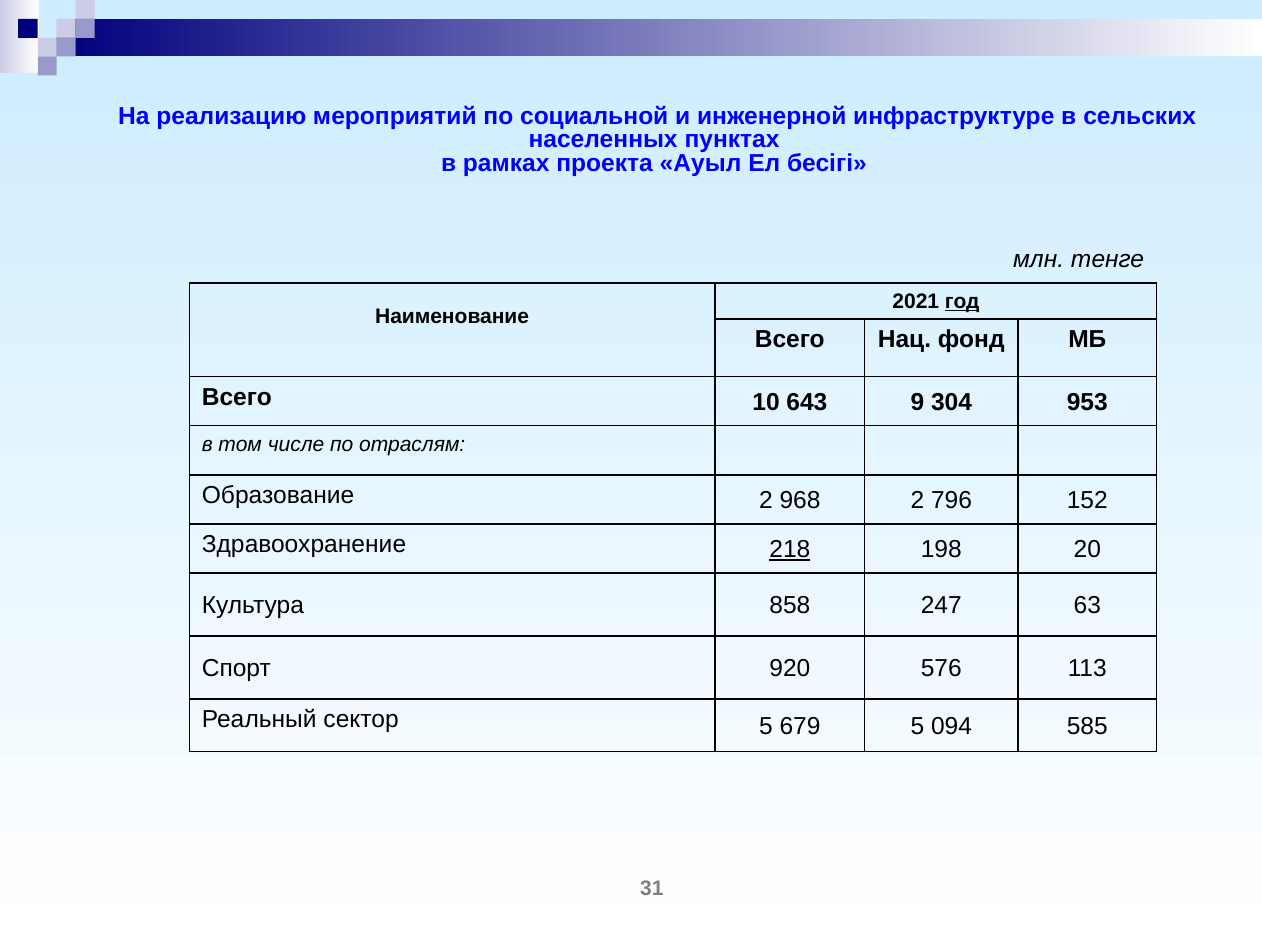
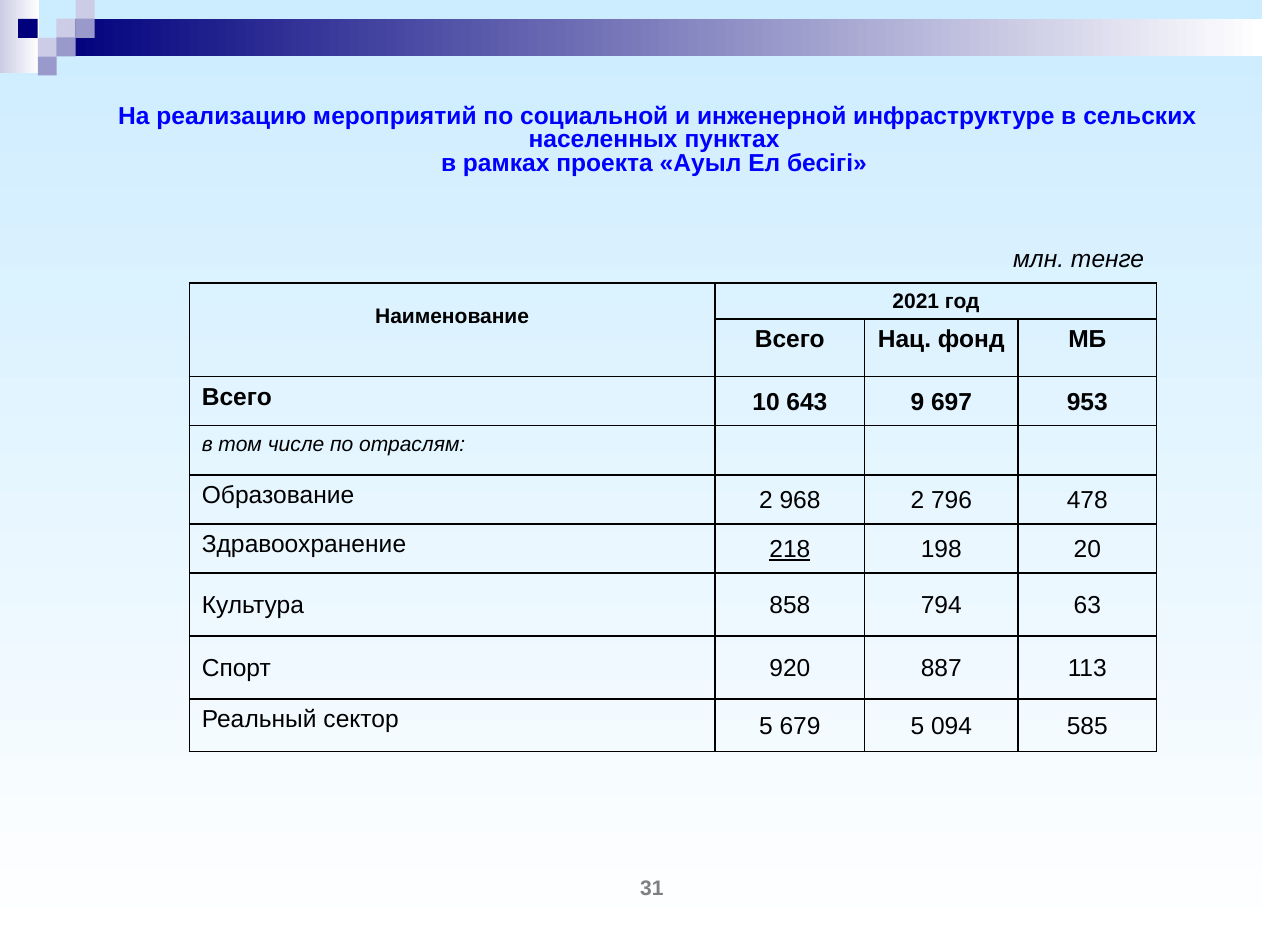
год underline: present -> none
304: 304 -> 697
152: 152 -> 478
247: 247 -> 794
576: 576 -> 887
